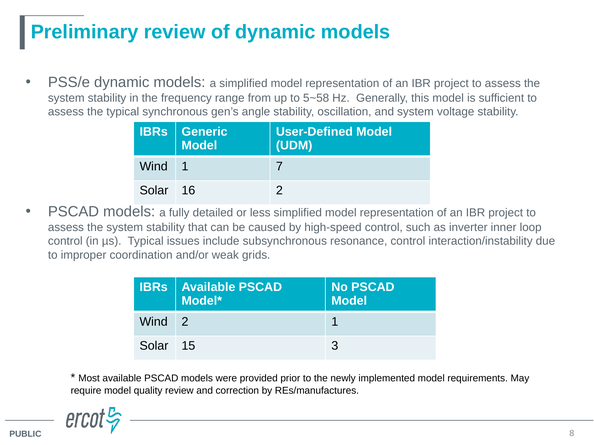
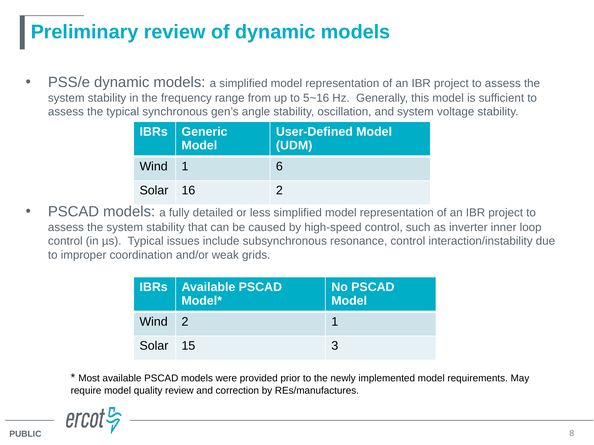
5~58: 5~58 -> 5~16
7: 7 -> 6
